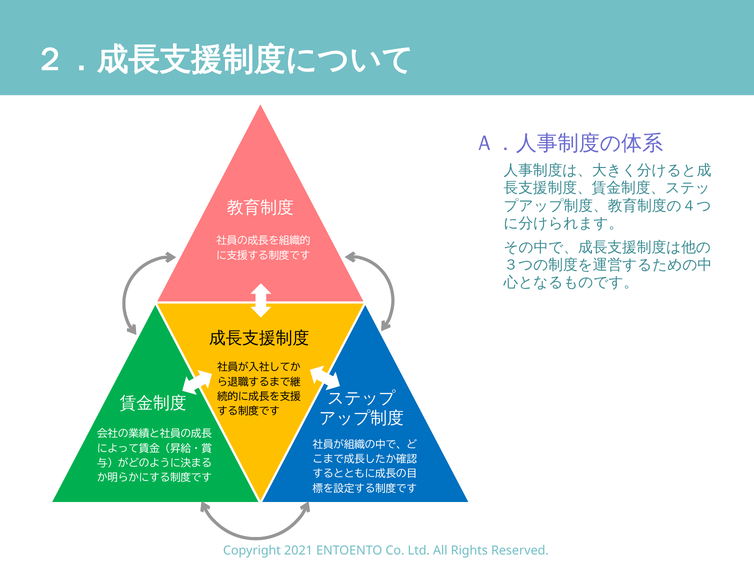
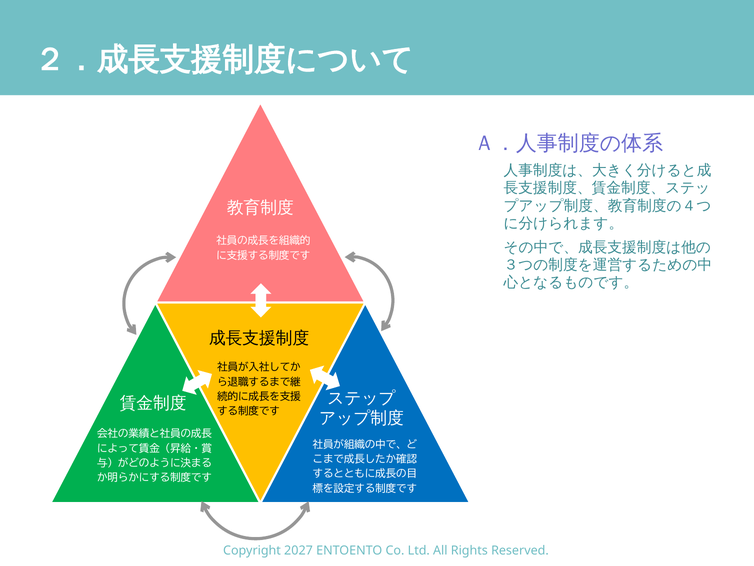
2021: 2021 -> 2027
